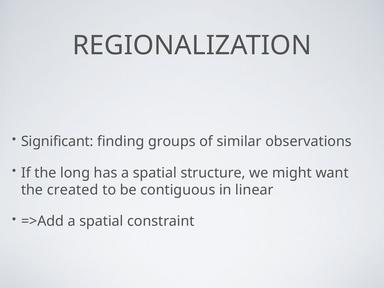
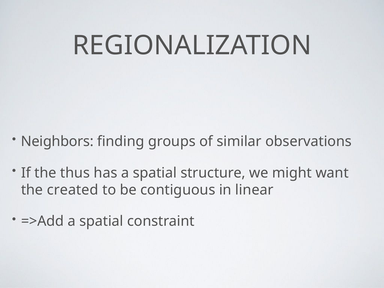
Significant: Significant -> Neighbors
long: long -> thus
